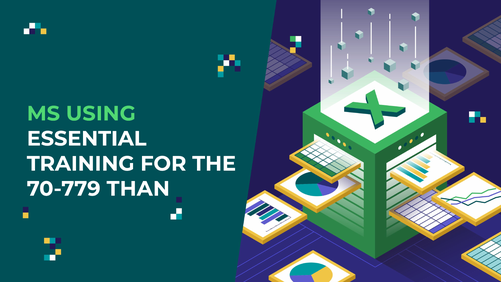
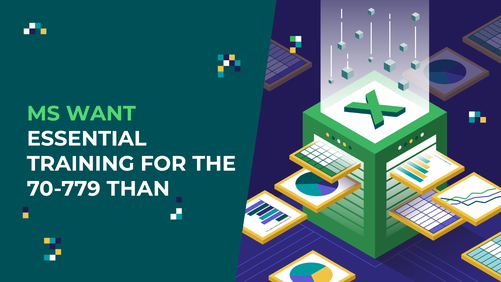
USING: USING -> WANT
